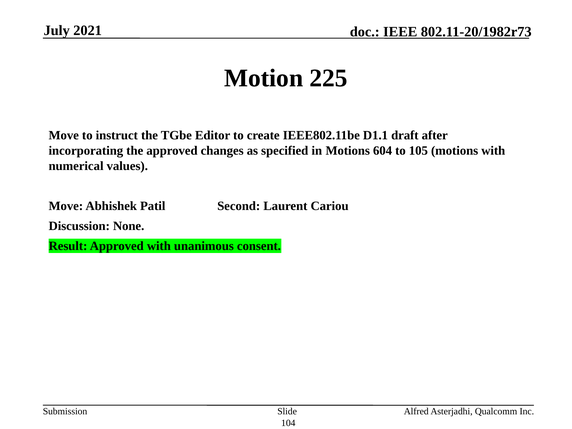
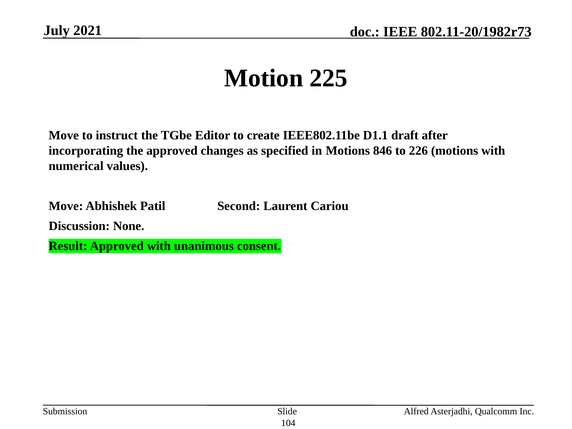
604: 604 -> 846
105: 105 -> 226
